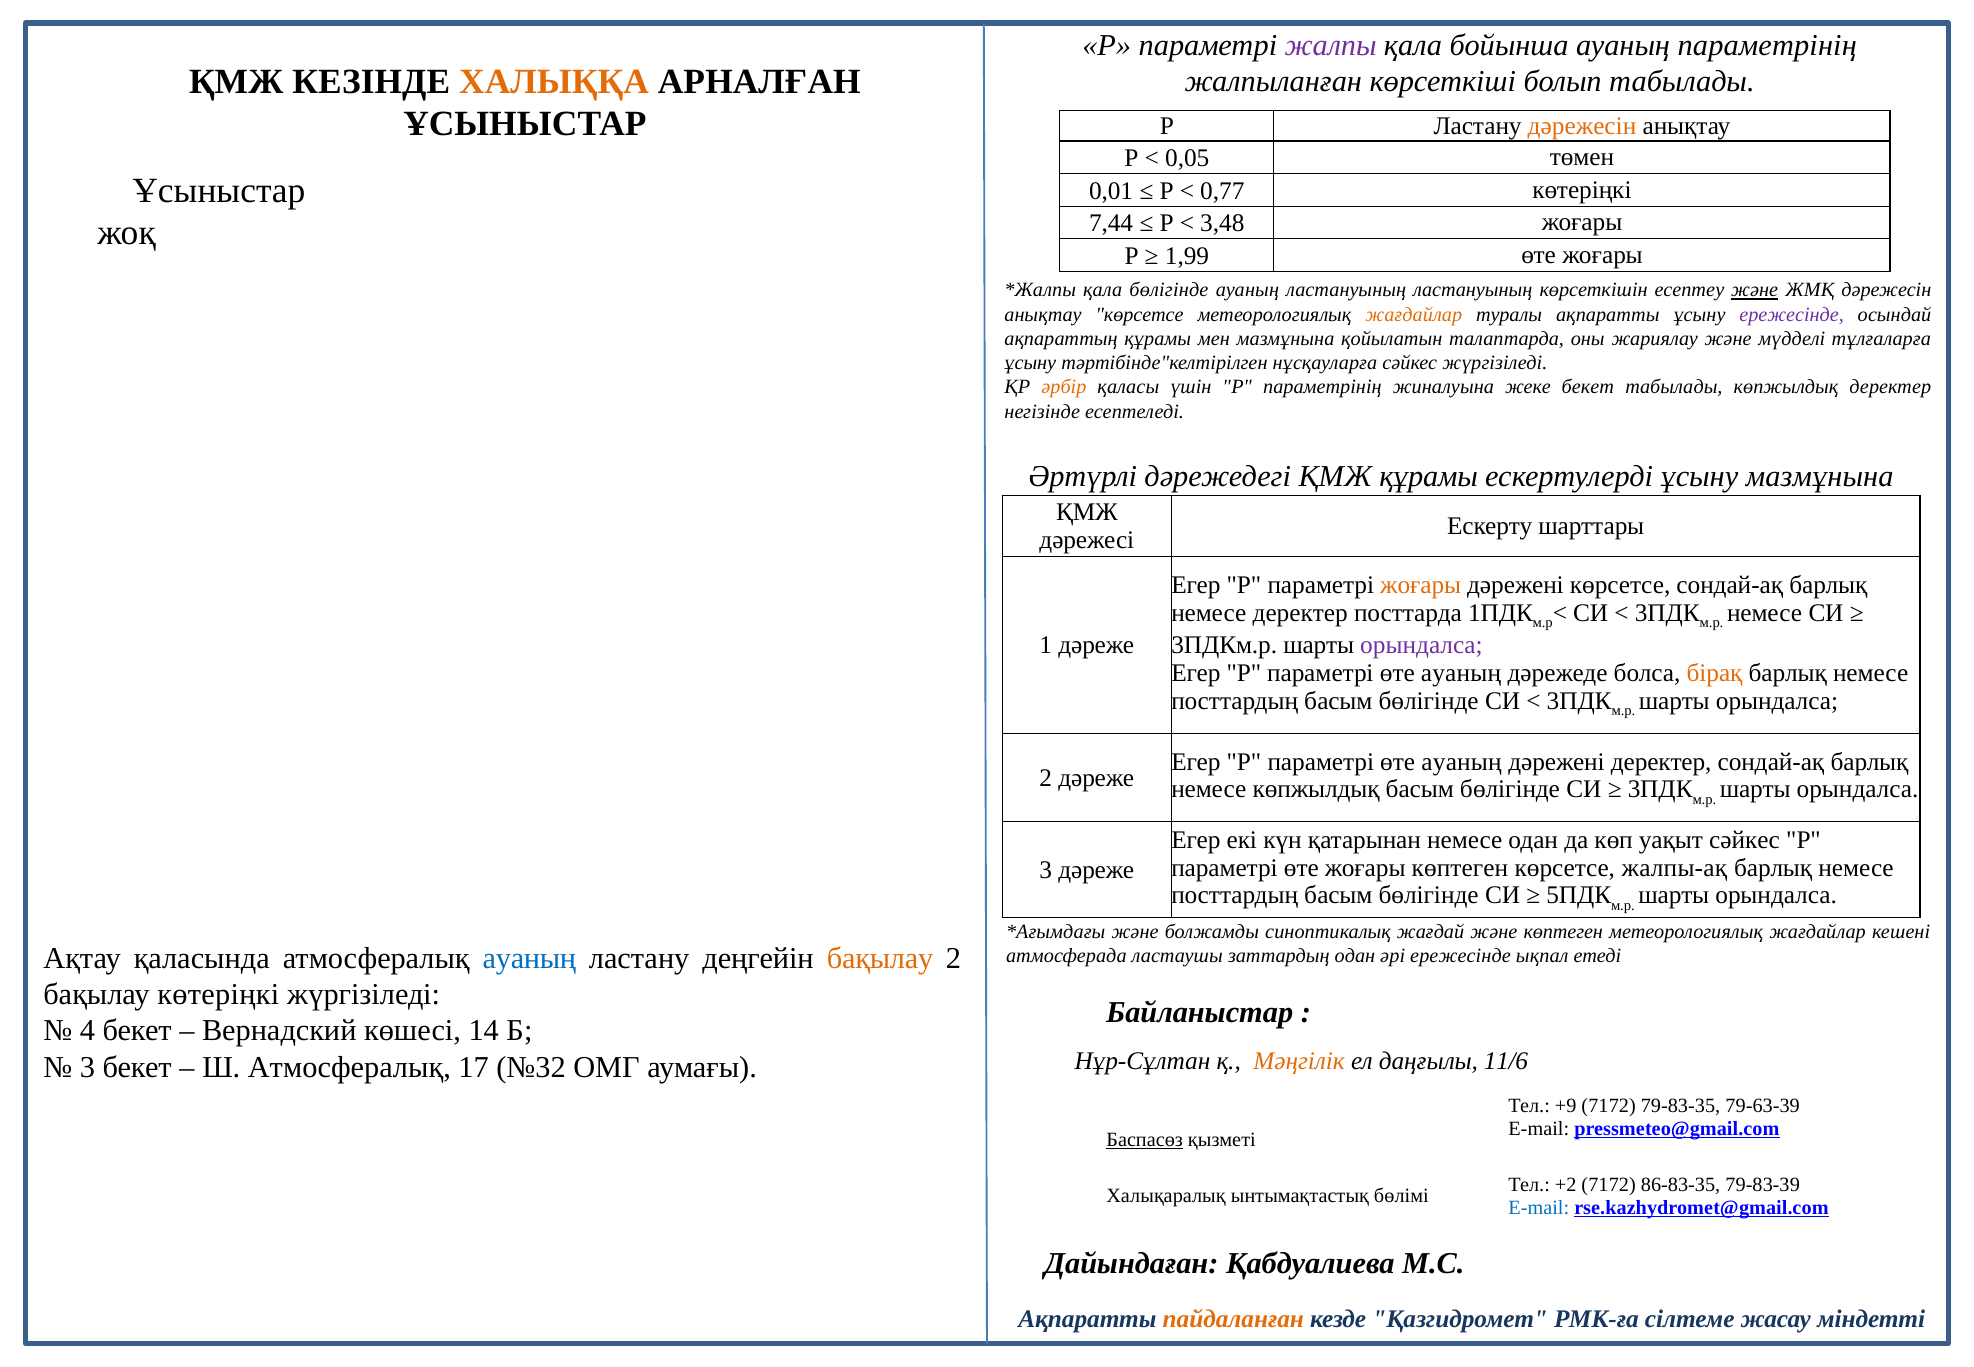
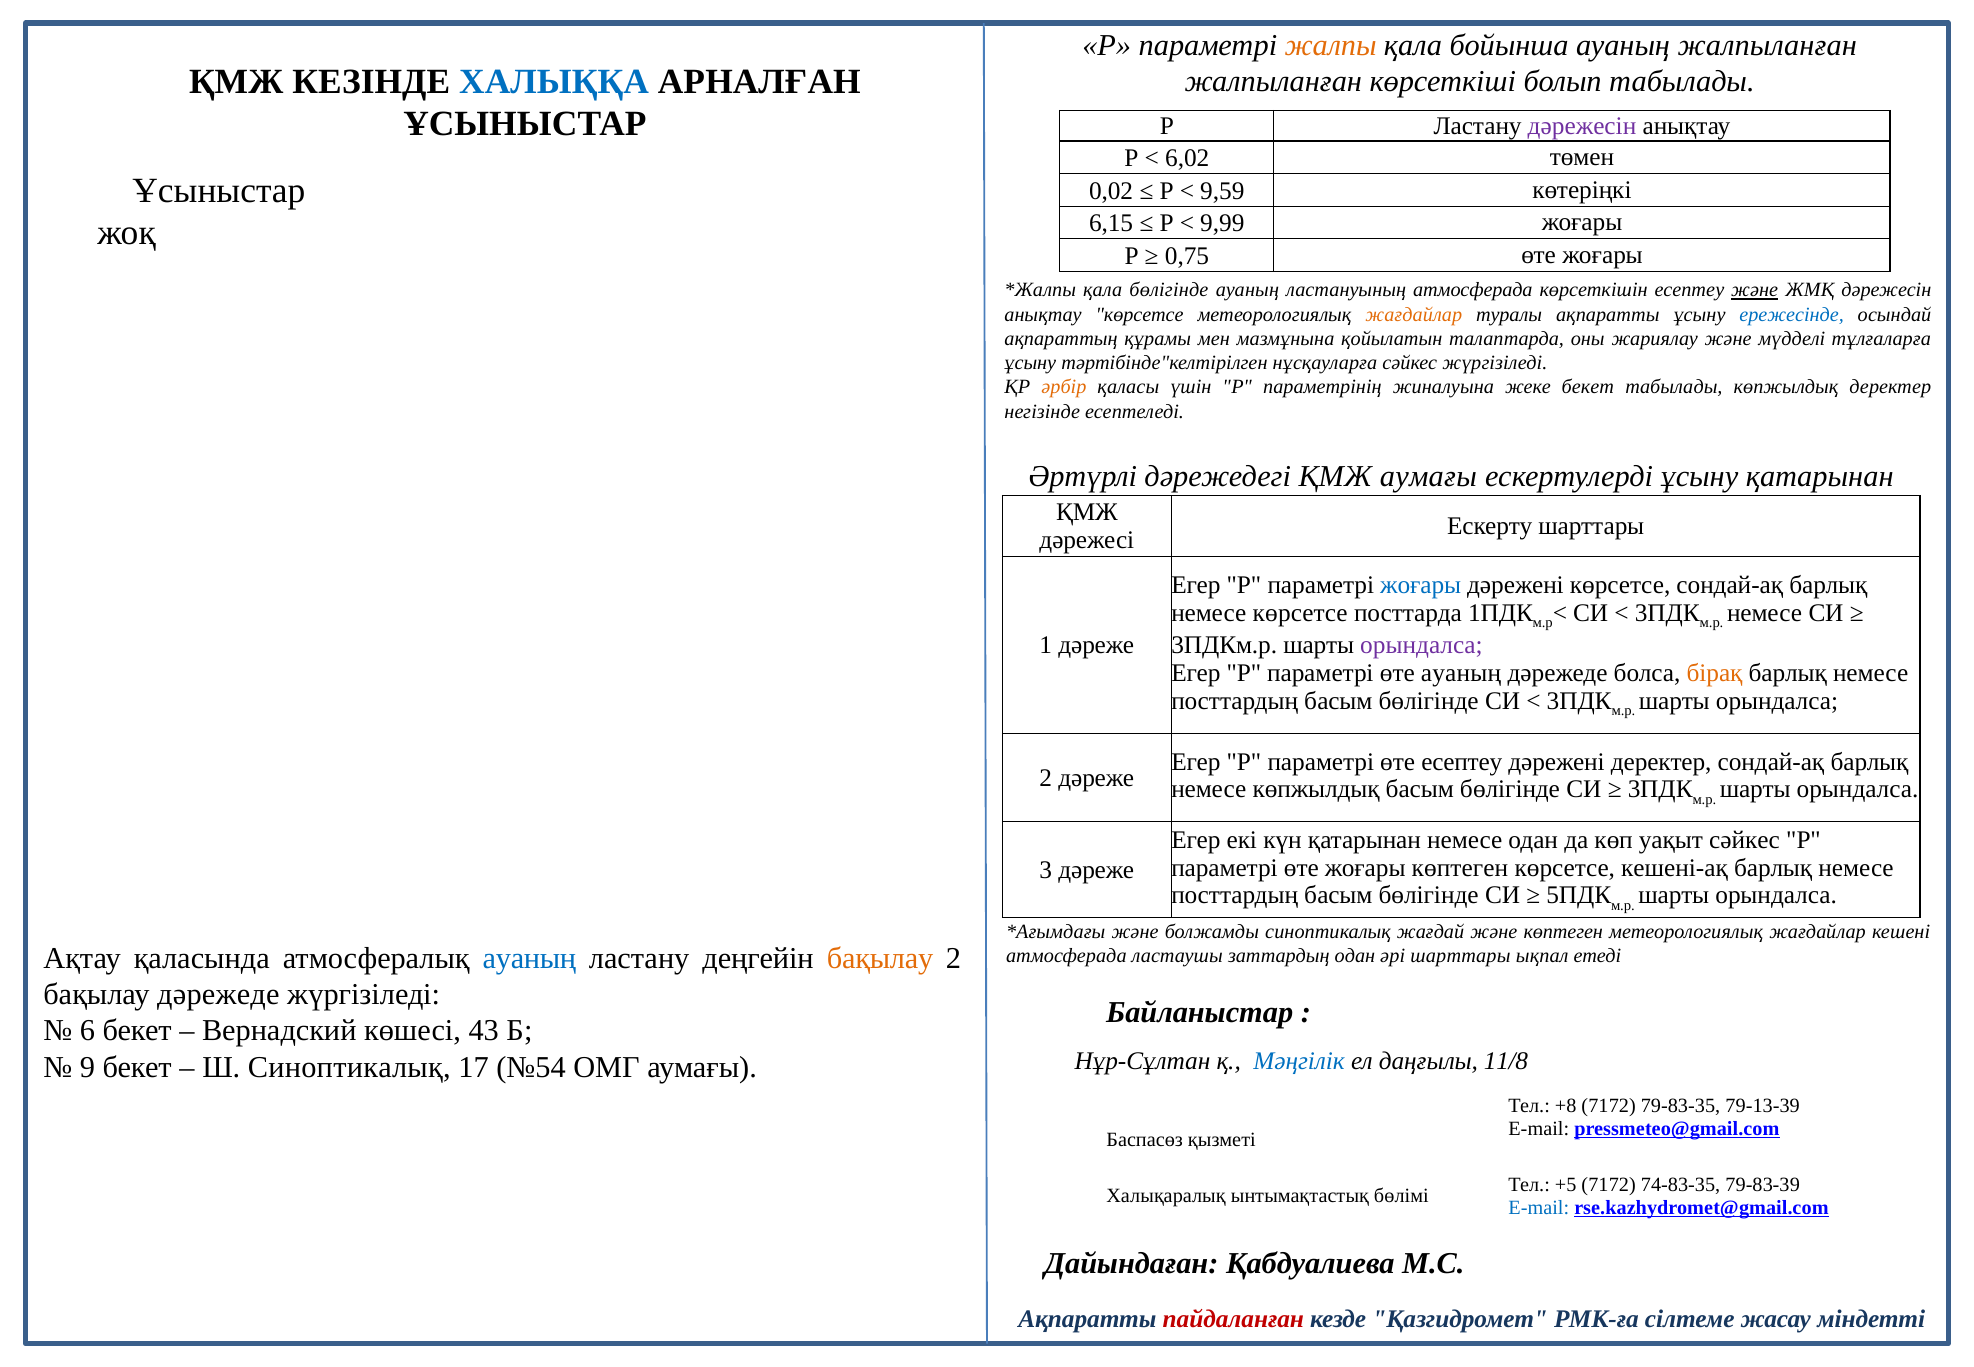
жалпы colour: purple -> orange
ауаның параметрінің: параметрінің -> жалпыланған
ХАЛЫҚҚА colour: orange -> blue
дәрежесін at (1582, 126) colour: orange -> purple
0,05: 0,05 -> 6,02
0,01: 0,01 -> 0,02
0,77: 0,77 -> 9,59
7,44: 7,44 -> 6,15
3,48: 3,48 -> 9,99
1,99: 1,99 -> 0,75
ластануының ластануының: ластануының -> атмосферада
ережесінде at (1792, 314) colour: purple -> blue
ҚМЖ құрамы: құрамы -> аумағы
ұсыну мазмұнына: мазмұнына -> қатарынан
жоғары at (1421, 585) colour: orange -> blue
немесе деректер: деректер -> көрсетсе
Р параметрі өте ауаның: ауаның -> есептеу
жалпы-ақ: жалпы-ақ -> кешені-ақ
әрі ережесінде: ережесінде -> шарттары
бақылау көтеріңкі: көтеріңкі -> дәрежеде
4: 4 -> 6
14: 14 -> 43
Мәңгілік colour: orange -> blue
11/6: 11/6 -> 11/8
3 at (88, 1067): 3 -> 9
Ш Атмосфералық: Атмосфералық -> Синоптикалық
№32: №32 -> №54
+9: +9 -> +8
79-63-39: 79-63-39 -> 79-13-39
Баспасөз underline: present -> none
+2: +2 -> +5
86-83-35: 86-83-35 -> 74-83-35
пайдаланған colour: orange -> red
